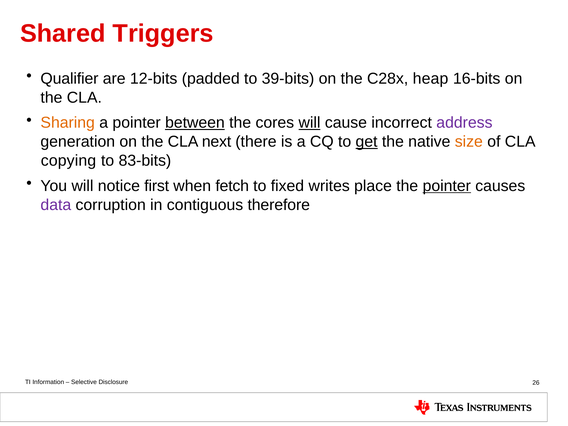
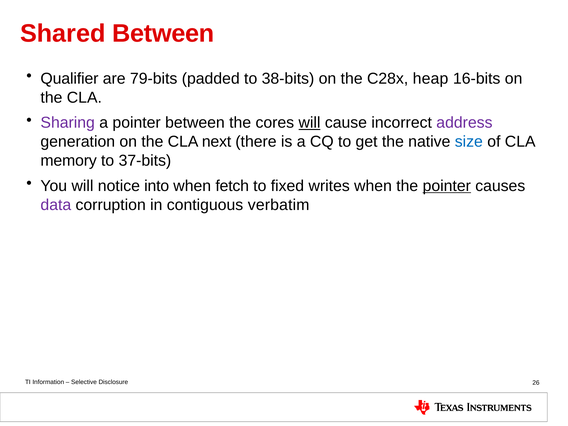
Shared Triggers: Triggers -> Between
12-bits: 12-bits -> 79-bits
39-bits: 39-bits -> 38-bits
Sharing colour: orange -> purple
between at (195, 123) underline: present -> none
get underline: present -> none
size colour: orange -> blue
copying: copying -> memory
83-bits: 83-bits -> 37-bits
first: first -> into
writes place: place -> when
therefore: therefore -> verbatim
